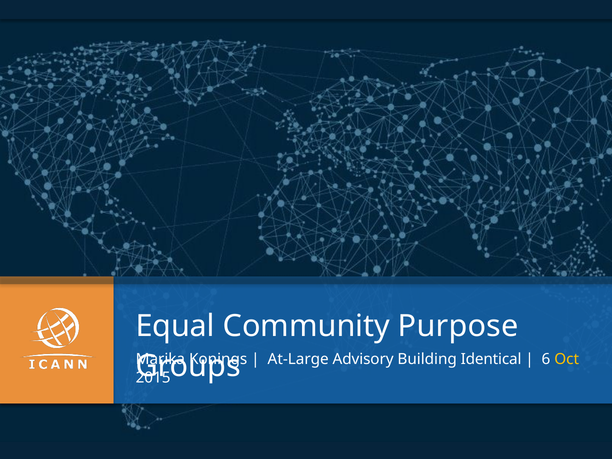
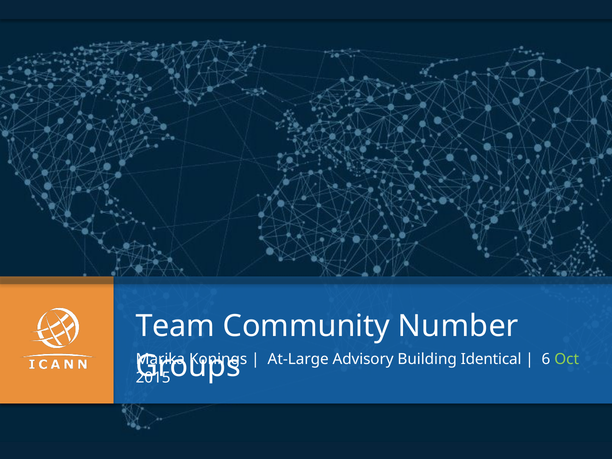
Equal: Equal -> Team
Purpose: Purpose -> Number
Oct colour: yellow -> light green
